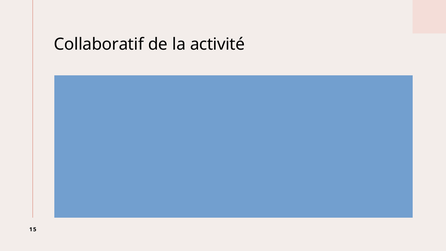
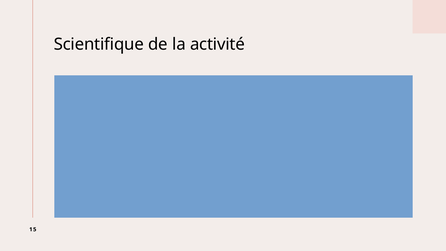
Collaboratif: Collaboratif -> Scientifique
